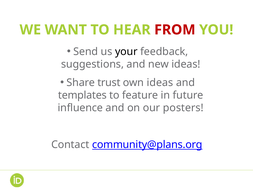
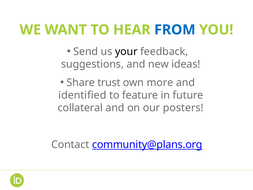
FROM colour: red -> blue
own ideas: ideas -> more
templates: templates -> identified
influence: influence -> collateral
